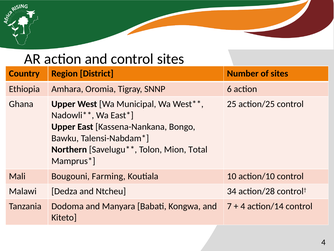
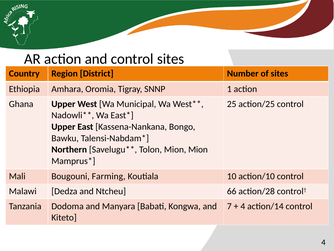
6: 6 -> 1
Mion Total: Total -> Mion
34: 34 -> 66
